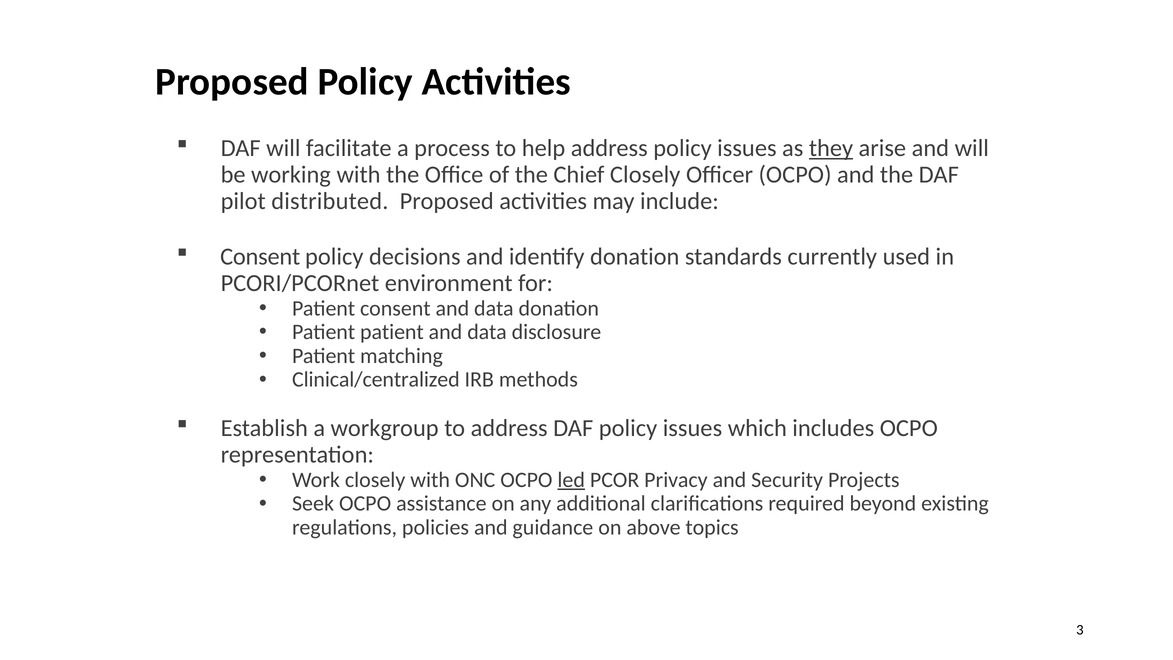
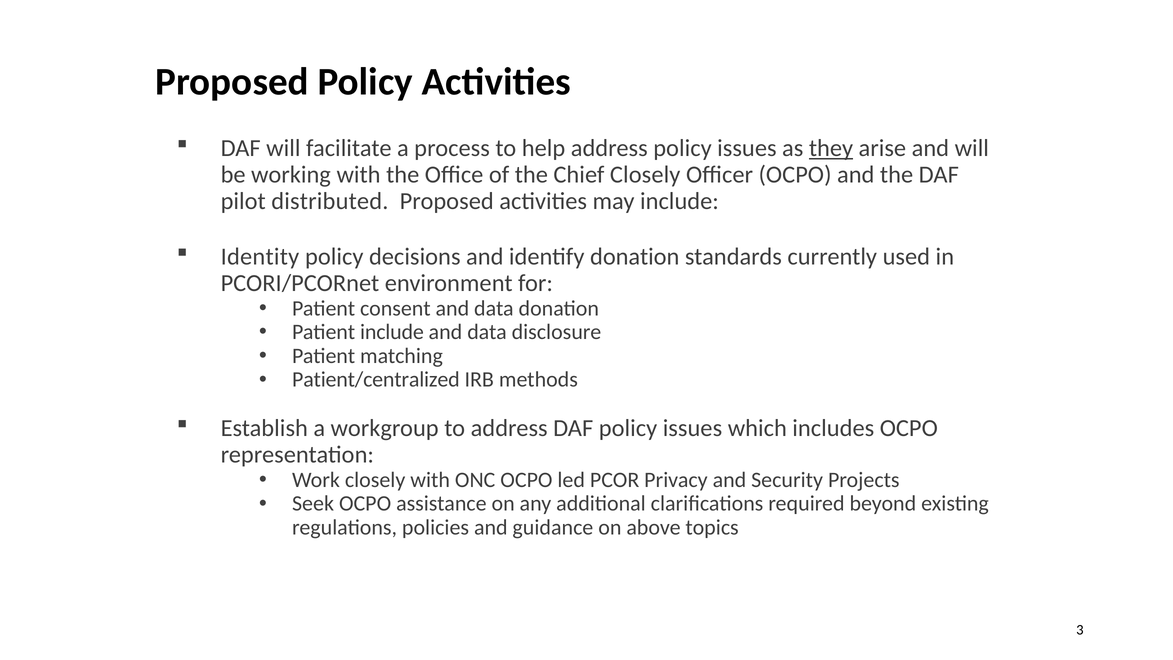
Consent at (260, 257): Consent -> Identity
Patient patient: patient -> include
Clinical/centralized: Clinical/centralized -> Patient/centralized
led underline: present -> none
